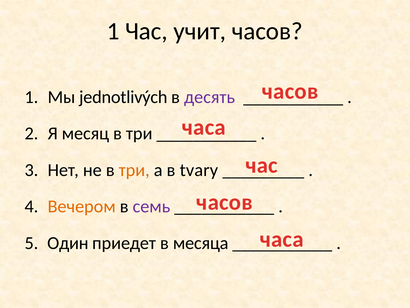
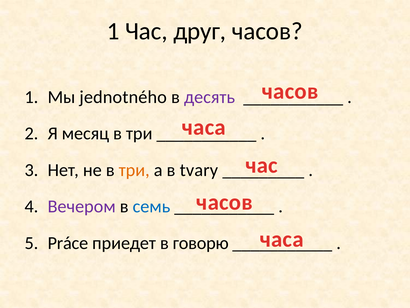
учит: учит -> друг
jednotlivých: jednotlivých -> jednotného
Вечером colour: orange -> purple
семь colour: purple -> blue
Один: Один -> Práce
месяца: месяца -> говорю
